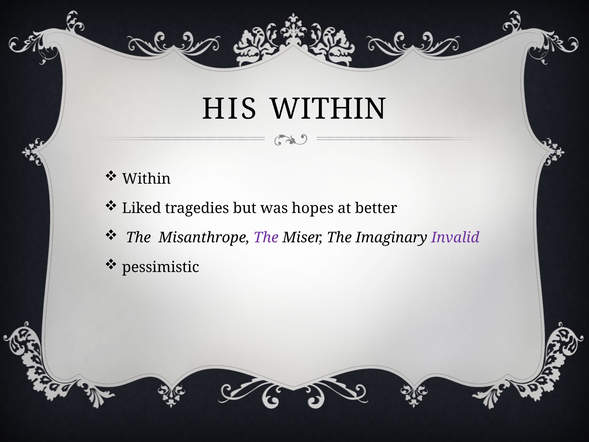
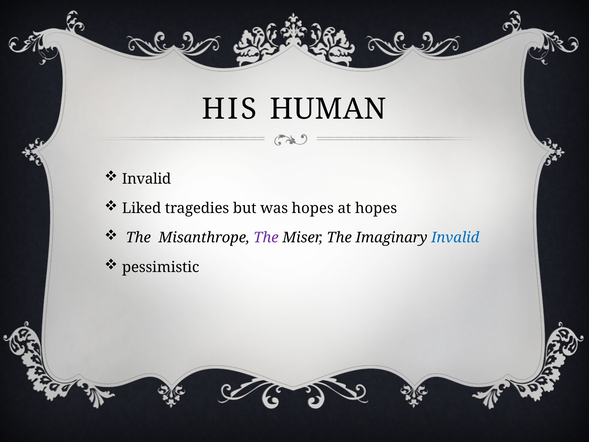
HIS WITHIN: WITHIN -> HUMAN
Within at (146, 179): Within -> Invalid
at better: better -> hopes
Invalid at (455, 238) colour: purple -> blue
